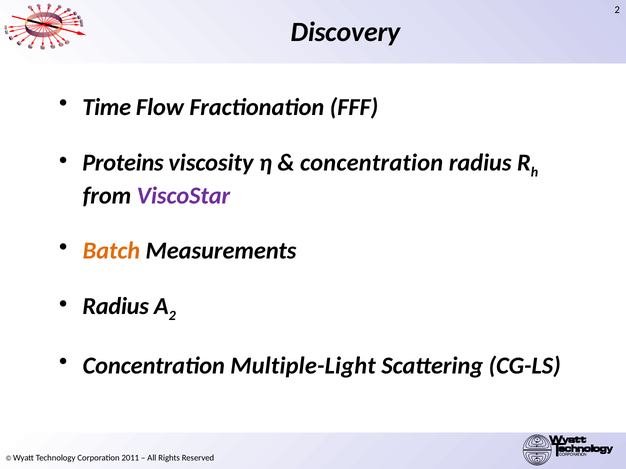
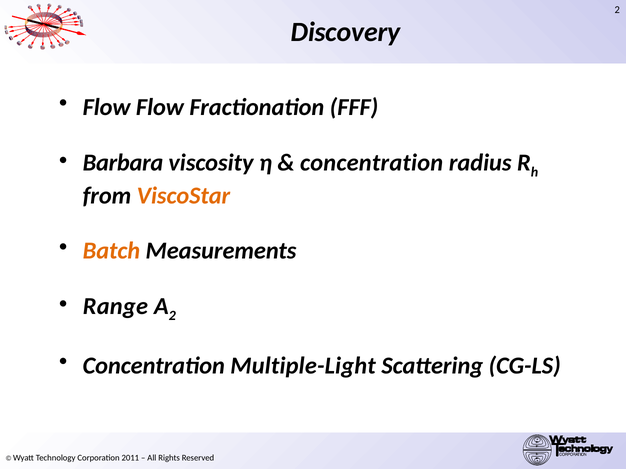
Time at (107, 107): Time -> Flow
Proteins: Proteins -> Barbara
ViscoStar colour: purple -> orange
Radius at (116, 307): Radius -> Range
